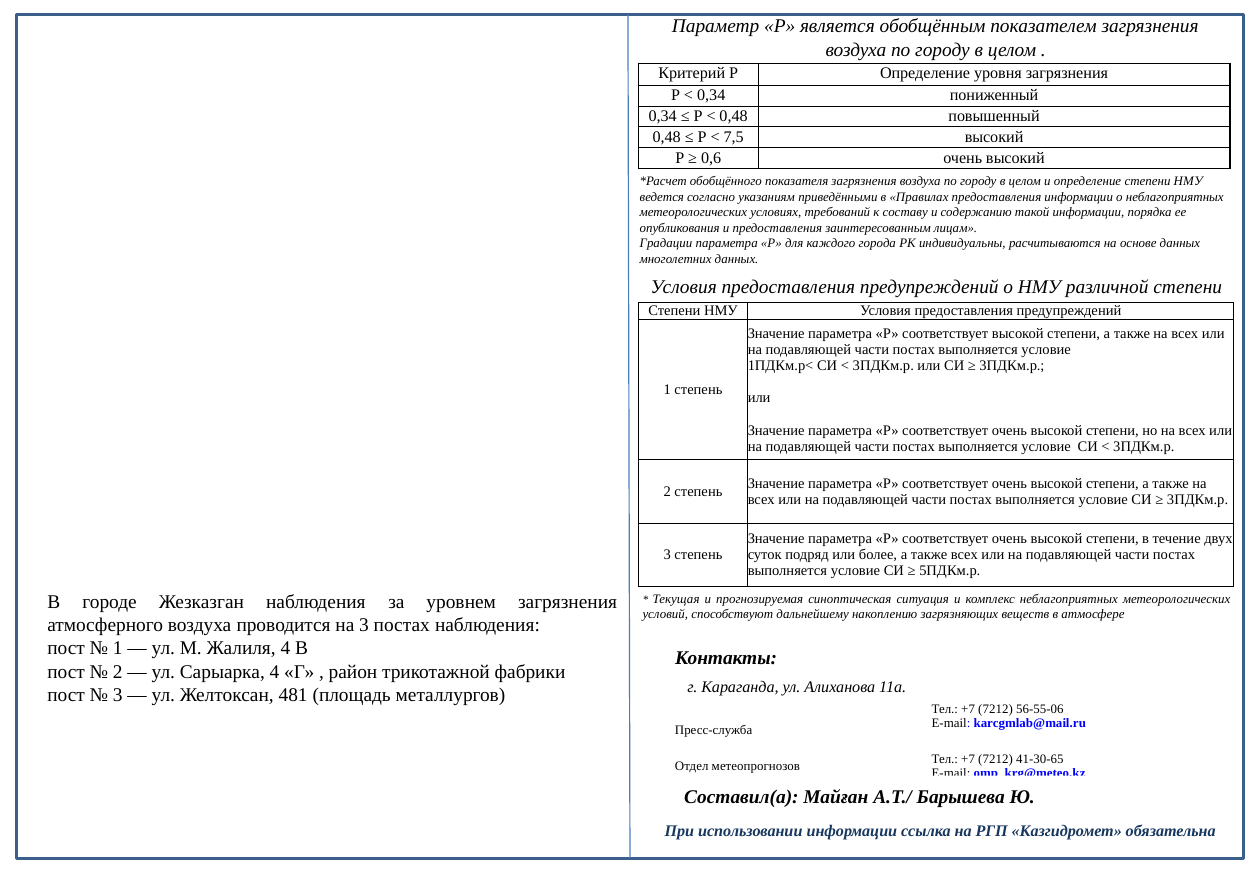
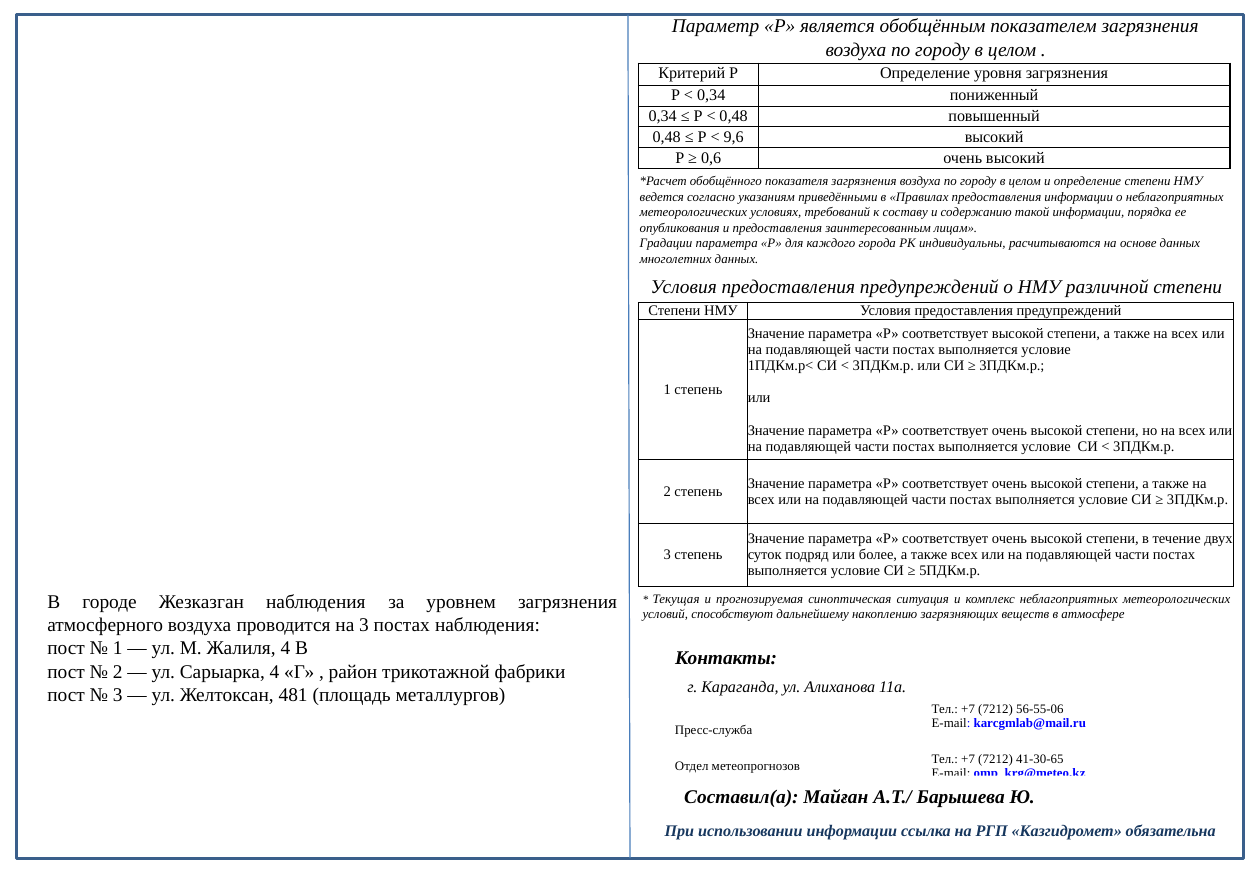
7,5: 7,5 -> 9,6
